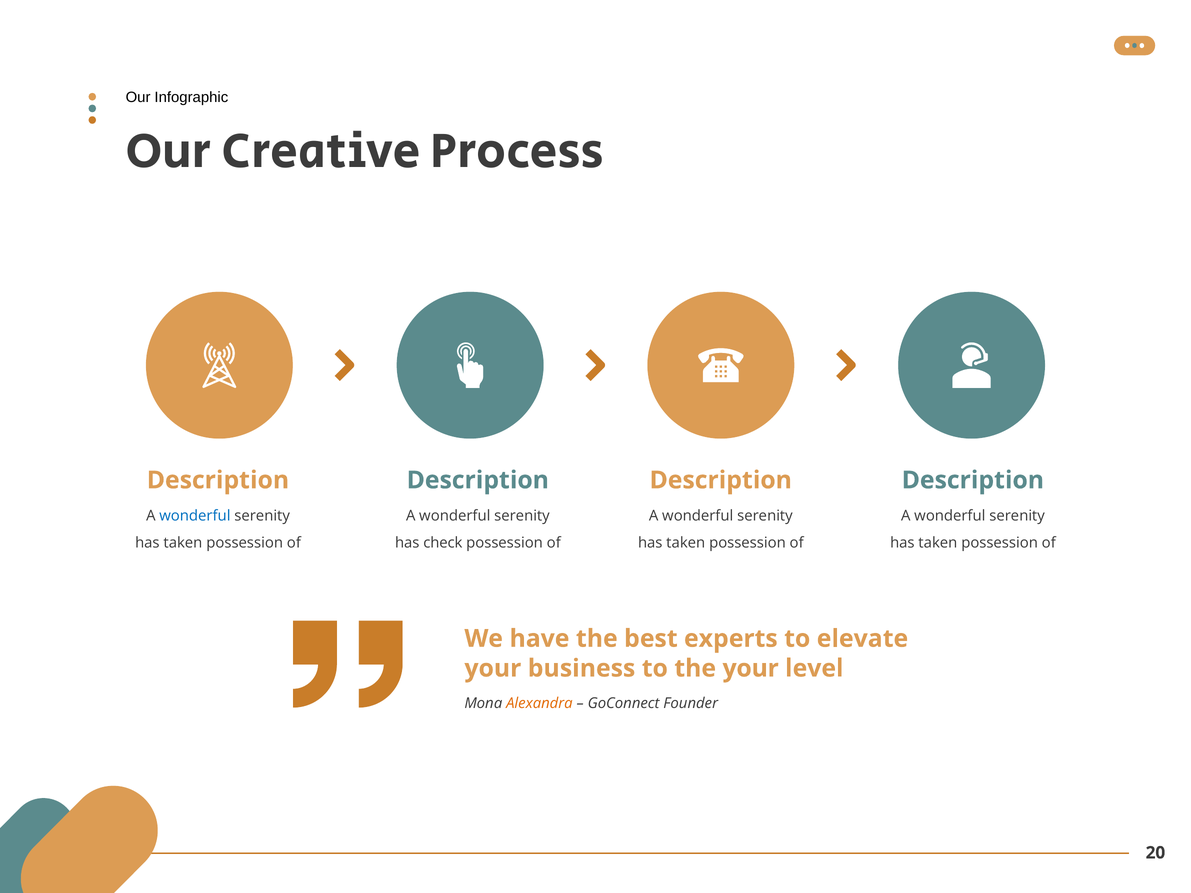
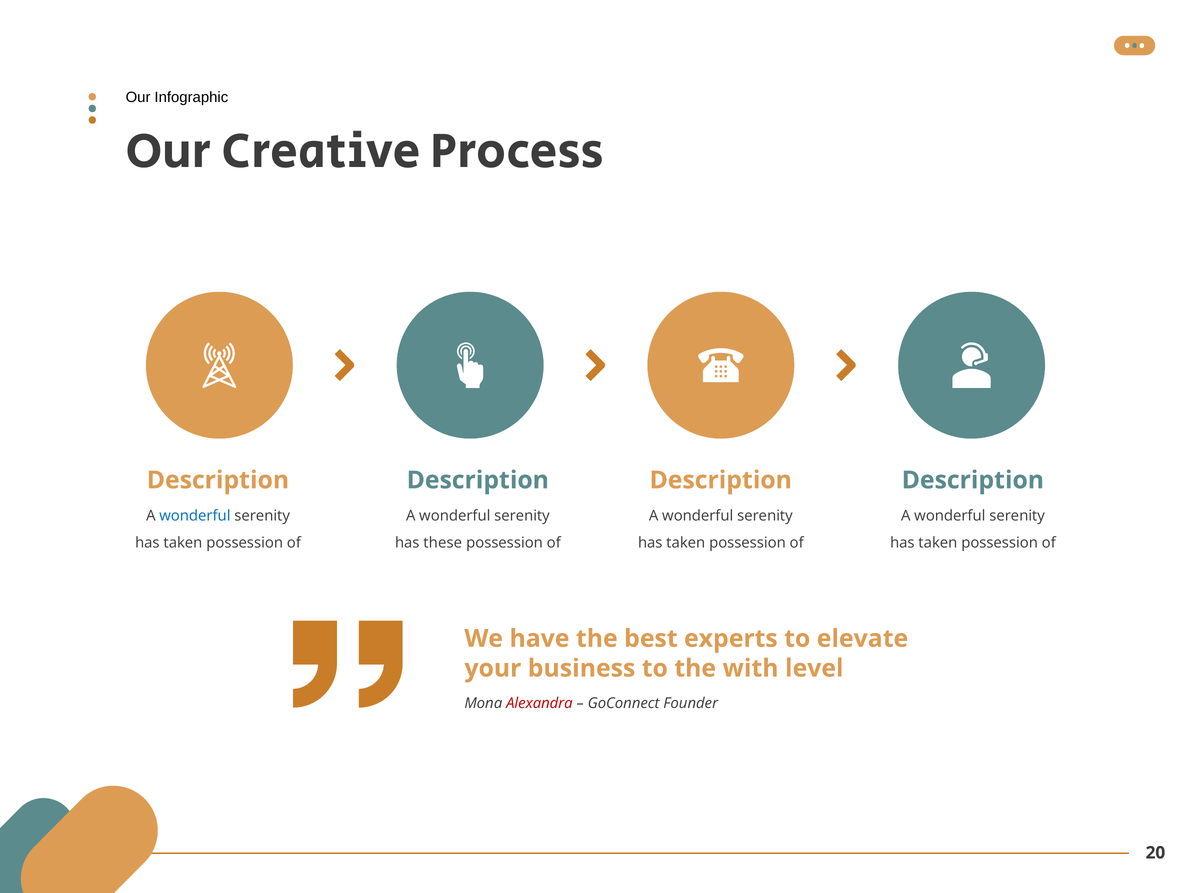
check: check -> these
the your: your -> with
Alexandra colour: orange -> red
